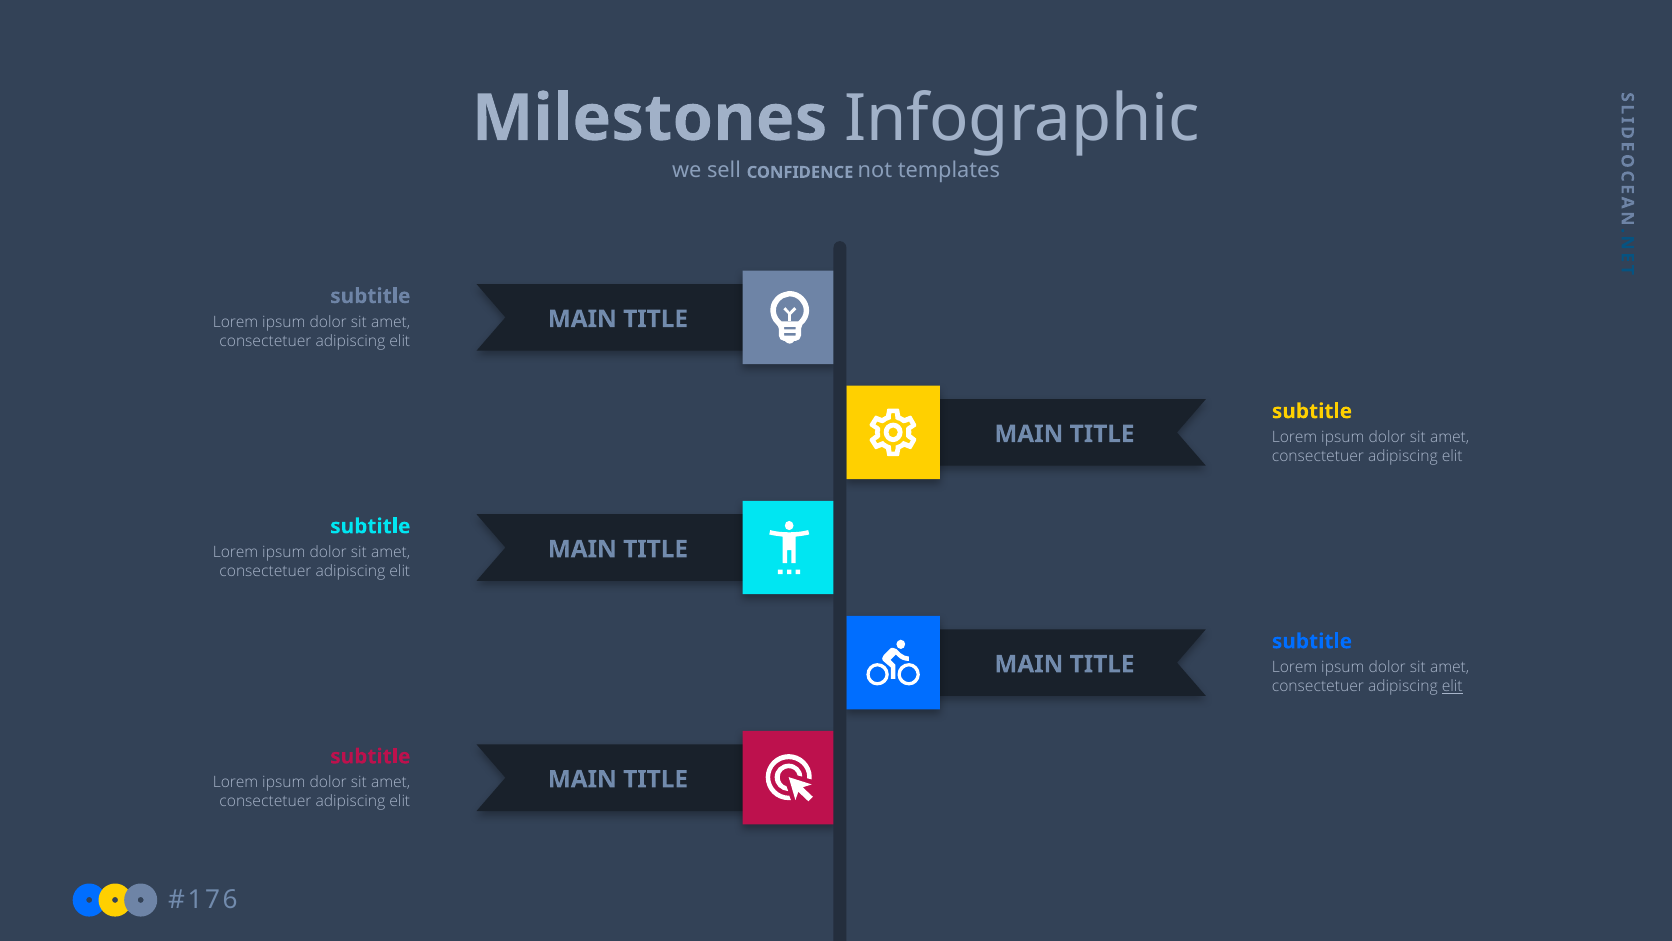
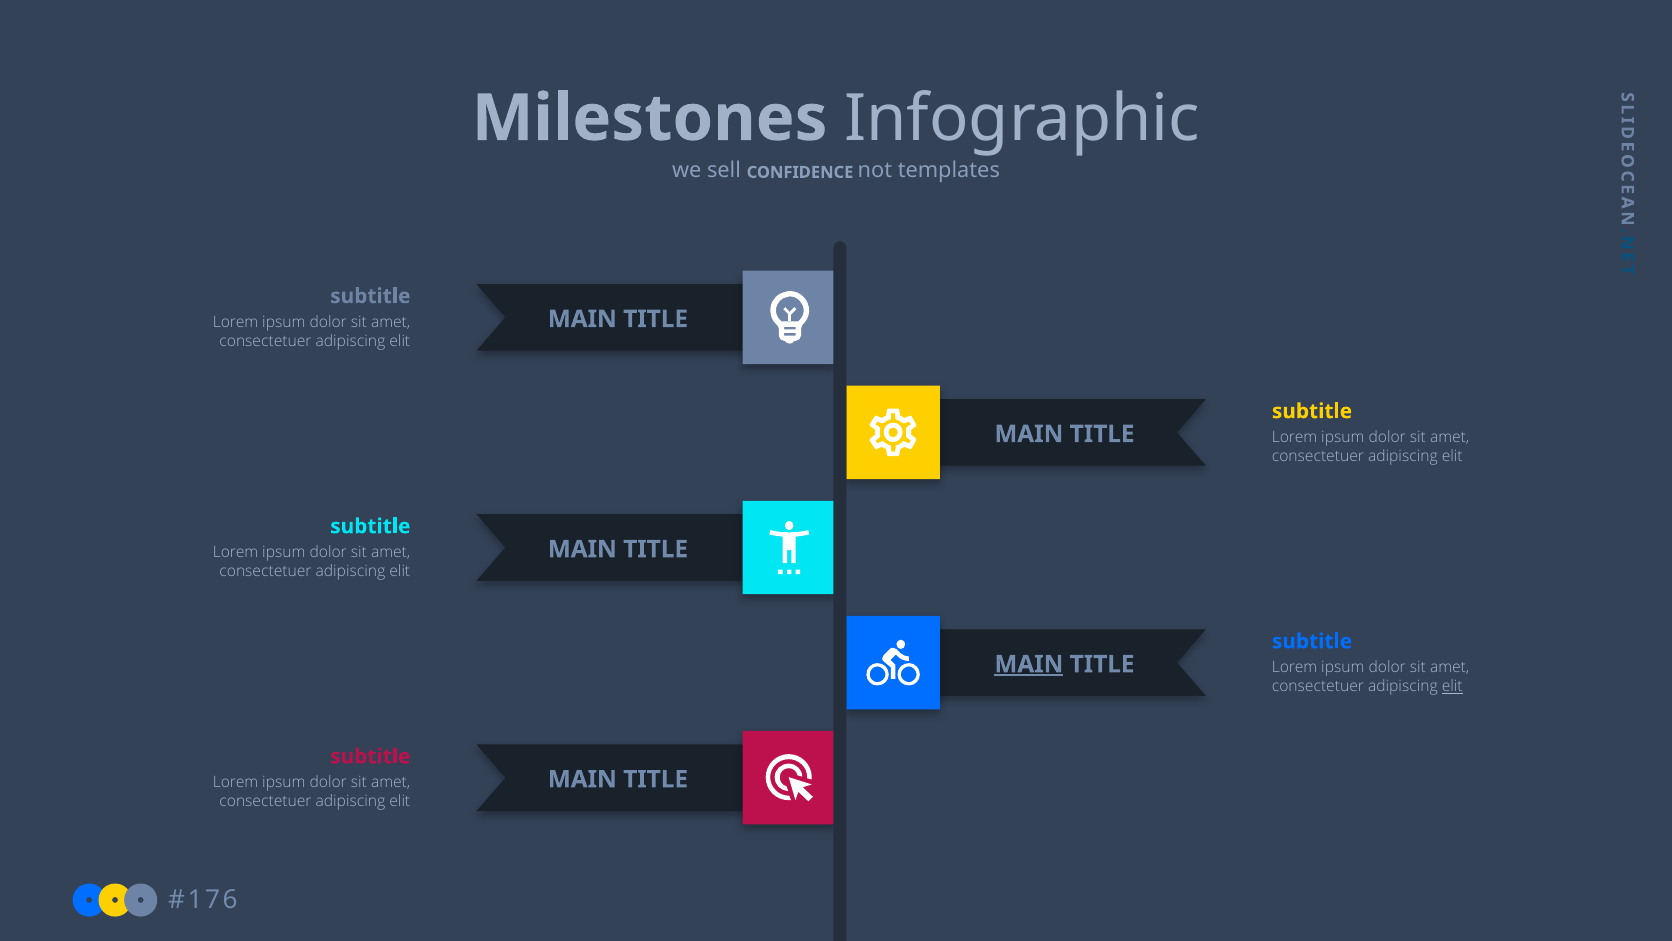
MAIN at (1029, 664) underline: none -> present
